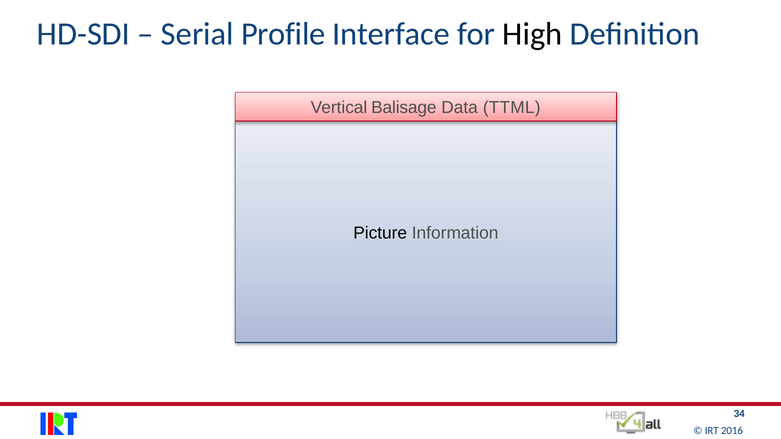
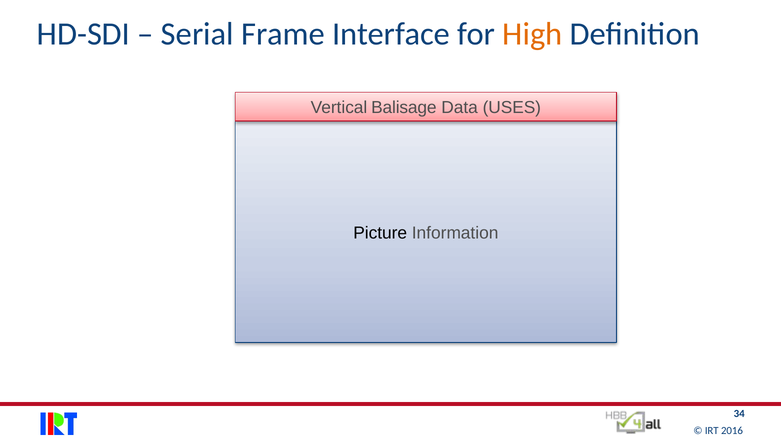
Profile: Profile -> Frame
High colour: black -> orange
TTML: TTML -> USES
